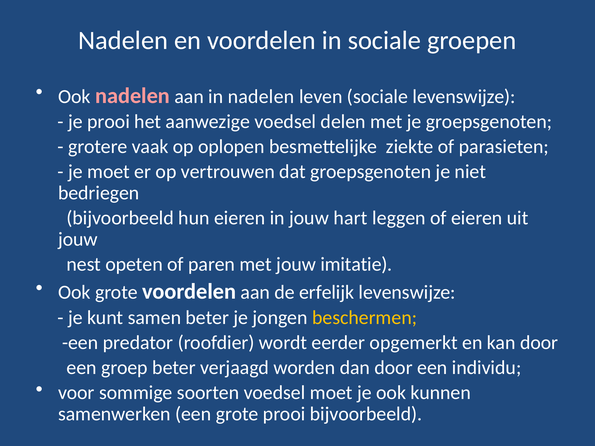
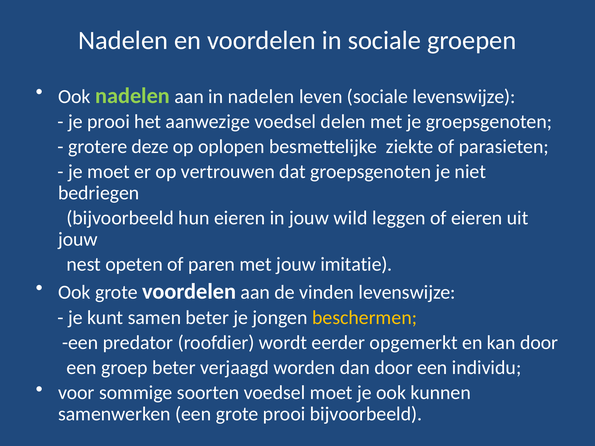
nadelen at (133, 96) colour: pink -> light green
vaak: vaak -> deze
hart: hart -> wild
erfelijk: erfelijk -> vinden
